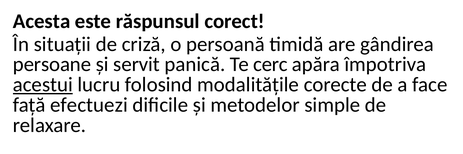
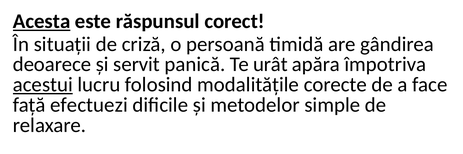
Acesta underline: none -> present
persoane: persoane -> deoarece
cerc: cerc -> urât
